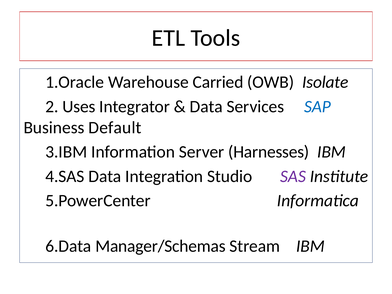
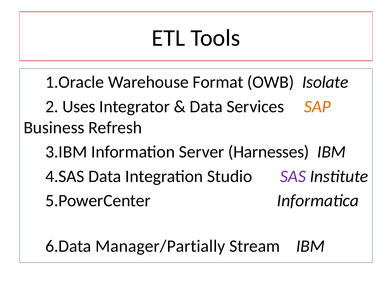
Carried: Carried -> Format
SAP colour: blue -> orange
Default: Default -> Refresh
Manager/Schemas: Manager/Schemas -> Manager/Partially
